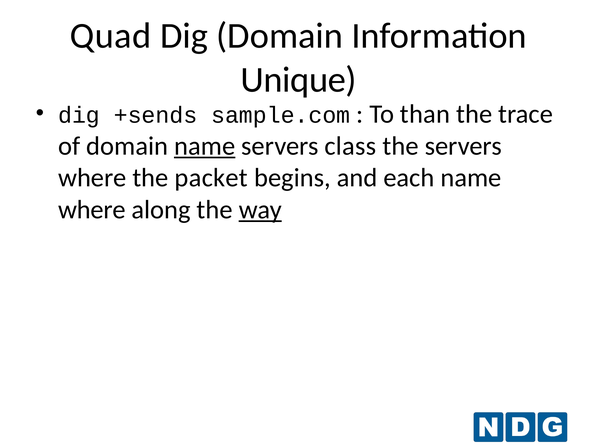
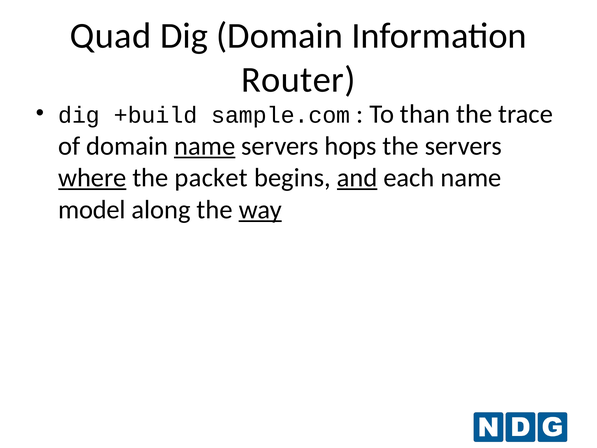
Unique: Unique -> Router
+sends: +sends -> +build
class: class -> hops
where at (92, 178) underline: none -> present
and underline: none -> present
where at (92, 210): where -> model
